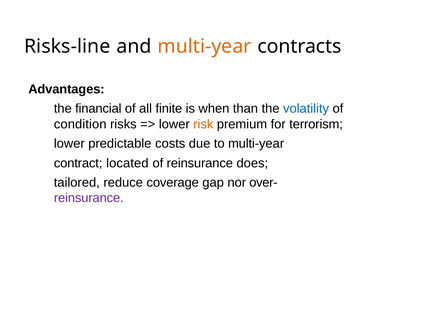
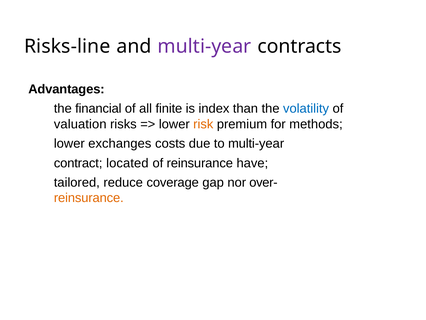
multi-year at (204, 46) colour: orange -> purple
when: when -> index
condition: condition -> valuation
terrorism: terrorism -> methods
predictable: predictable -> exchanges
does: does -> have
reinsurance at (89, 198) colour: purple -> orange
